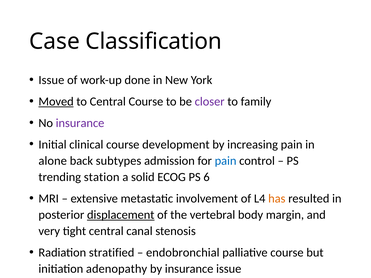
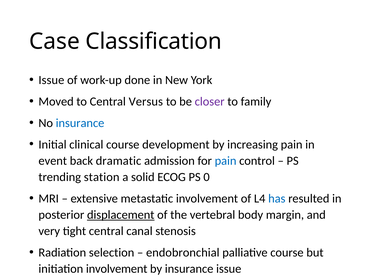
Moved underline: present -> none
Central Course: Course -> Versus
insurance at (80, 123) colour: purple -> blue
alone: alone -> event
subtypes: subtypes -> dramatic
6: 6 -> 0
has colour: orange -> blue
stratified: stratified -> selection
initiation adenopathy: adenopathy -> involvement
